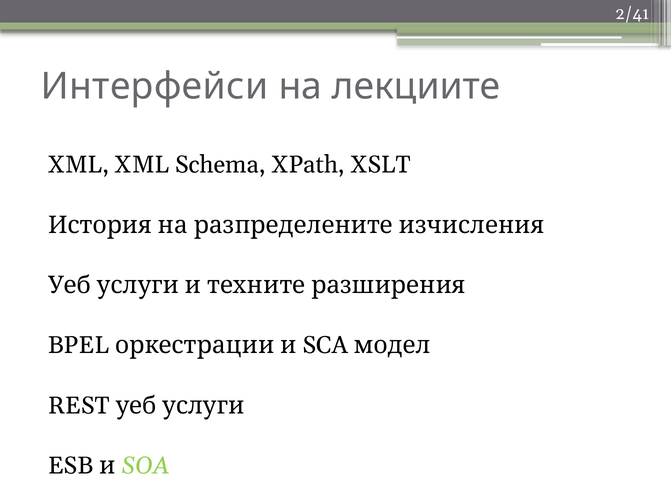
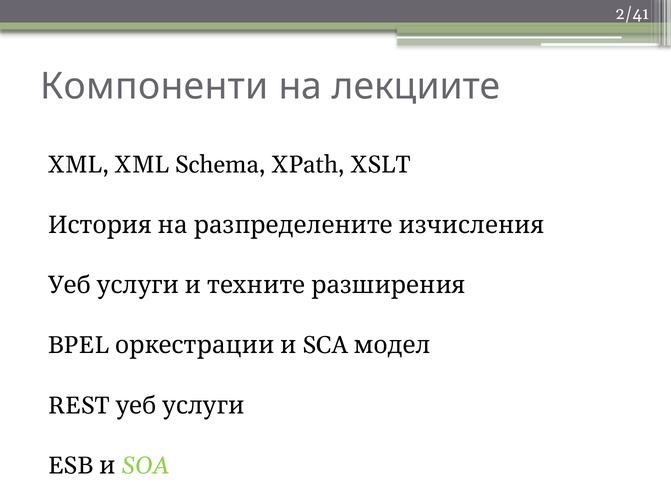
Интерфейси: Интерфейси -> Компоненти
